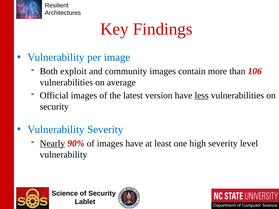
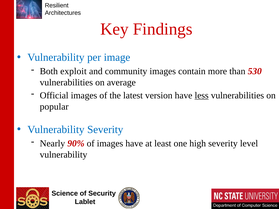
106: 106 -> 530
security at (54, 107): security -> popular
Nearly underline: present -> none
